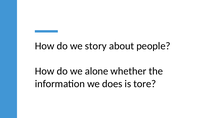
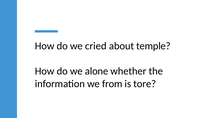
story: story -> cried
people: people -> temple
does: does -> from
